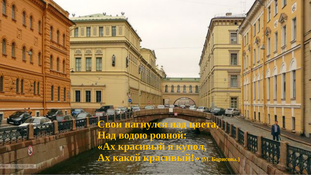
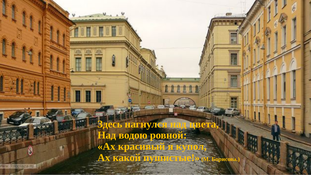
Свои: Свои -> Здесь
какой красивый: красивый -> пушистые
